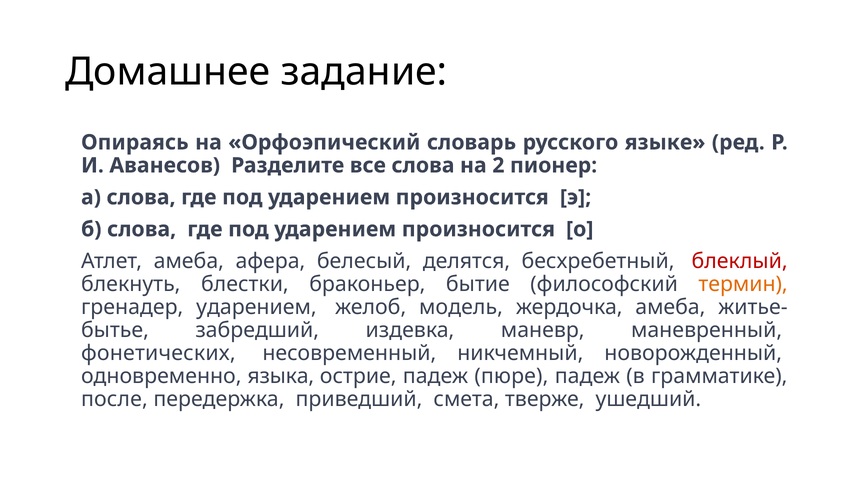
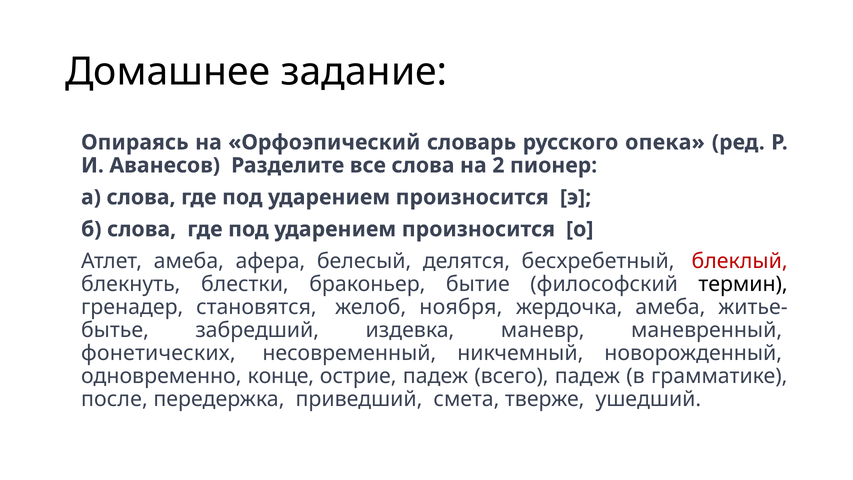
языке: языке -> опека
термин colour: orange -> black
гренадер ударением: ударением -> становятся
модель: модель -> ноября
языка: языка -> конце
пюре: пюре -> всего
